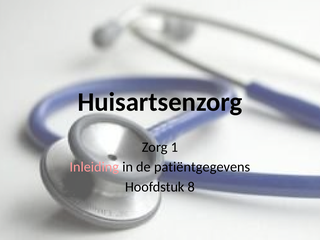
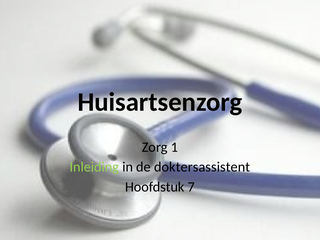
Inleiding colour: pink -> light green
patiëntgegevens: patiëntgegevens -> doktersassistent
8: 8 -> 7
